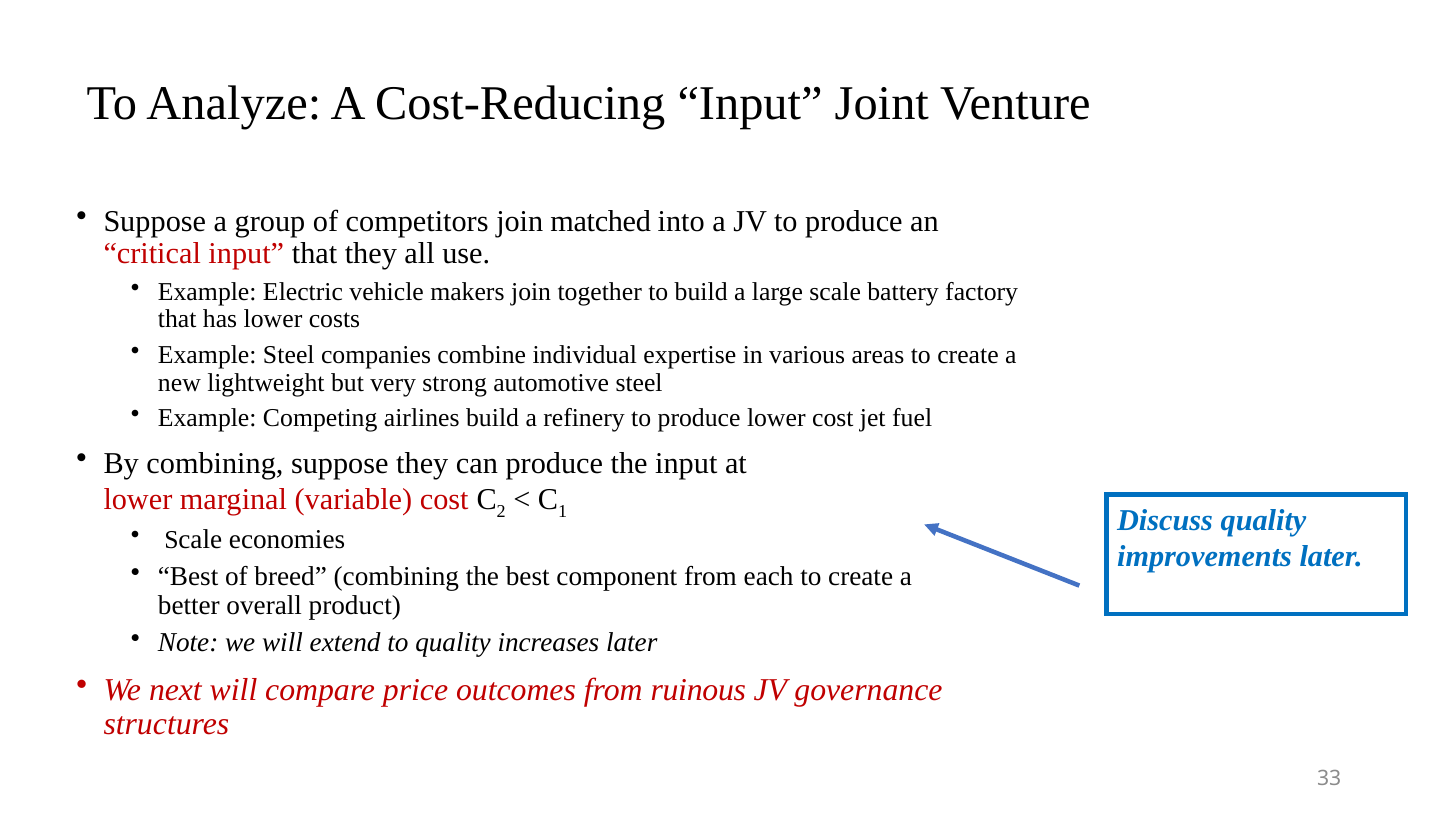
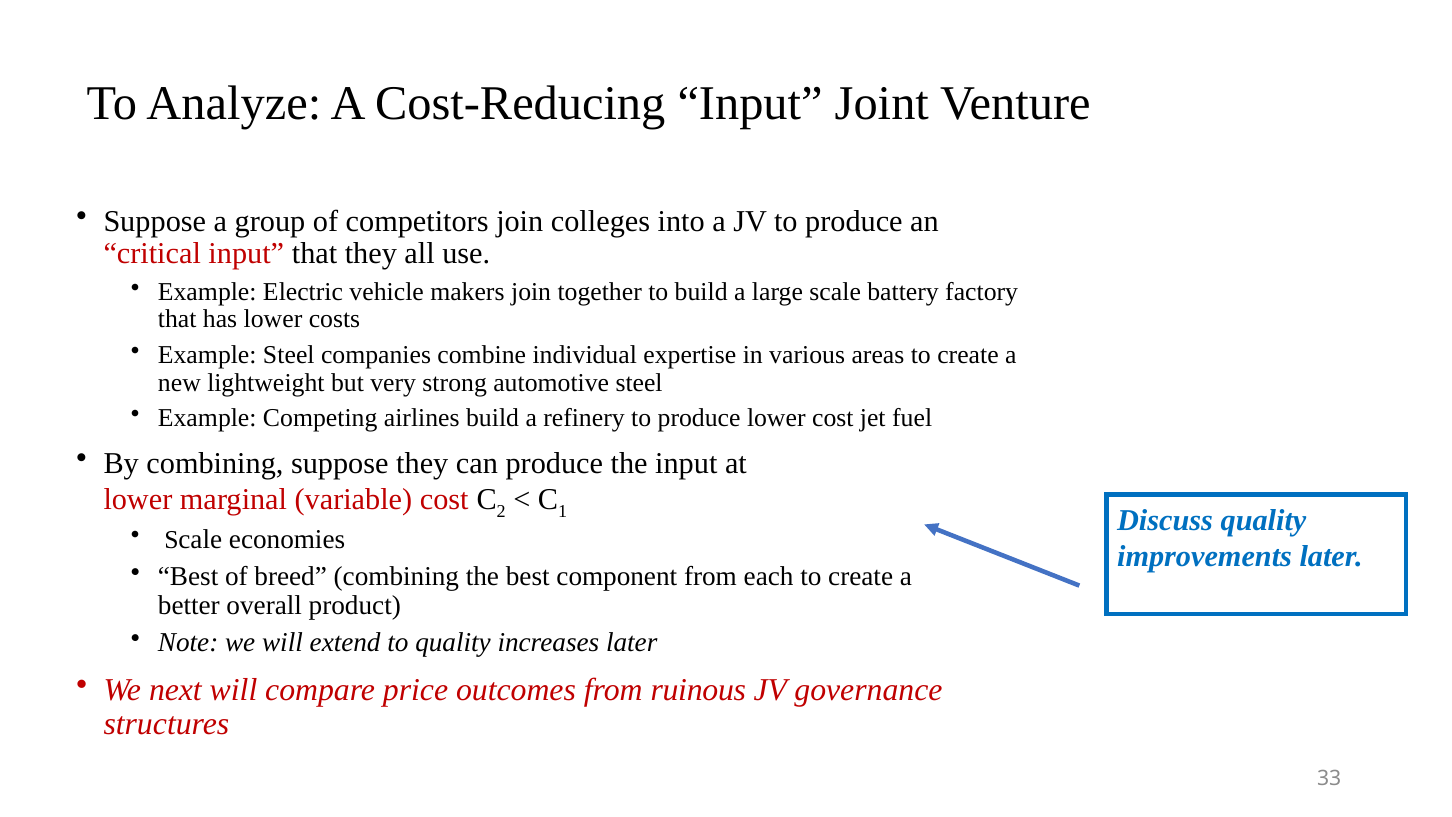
matched: matched -> colleges
